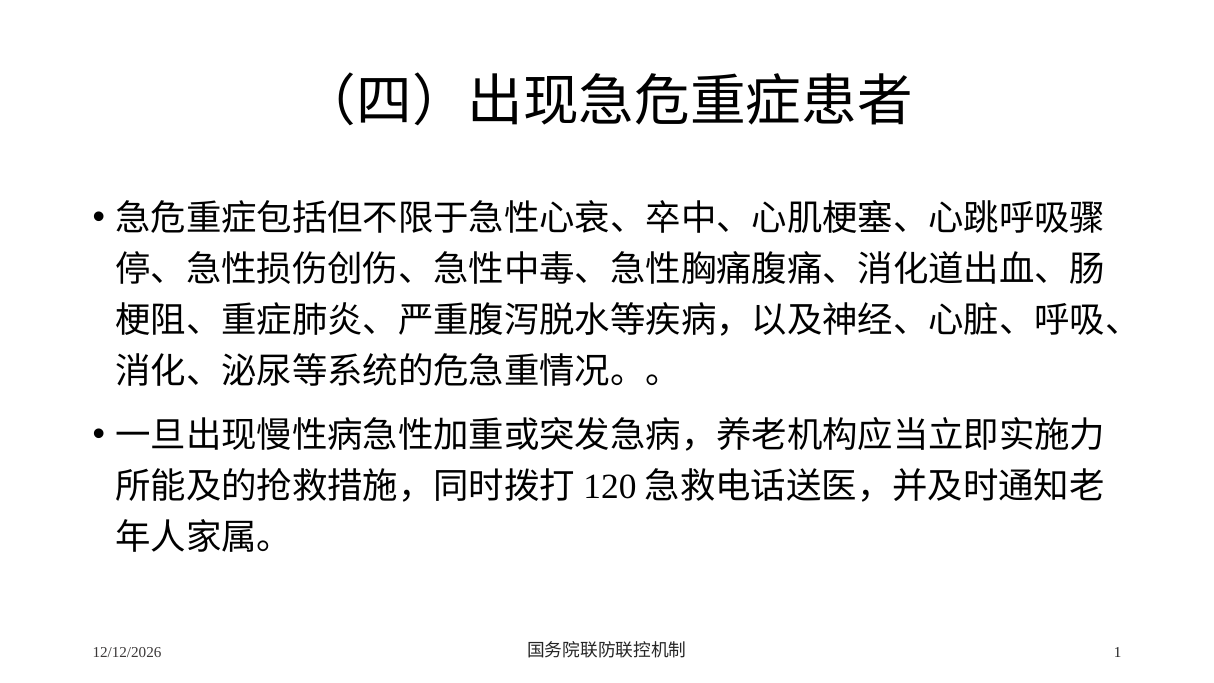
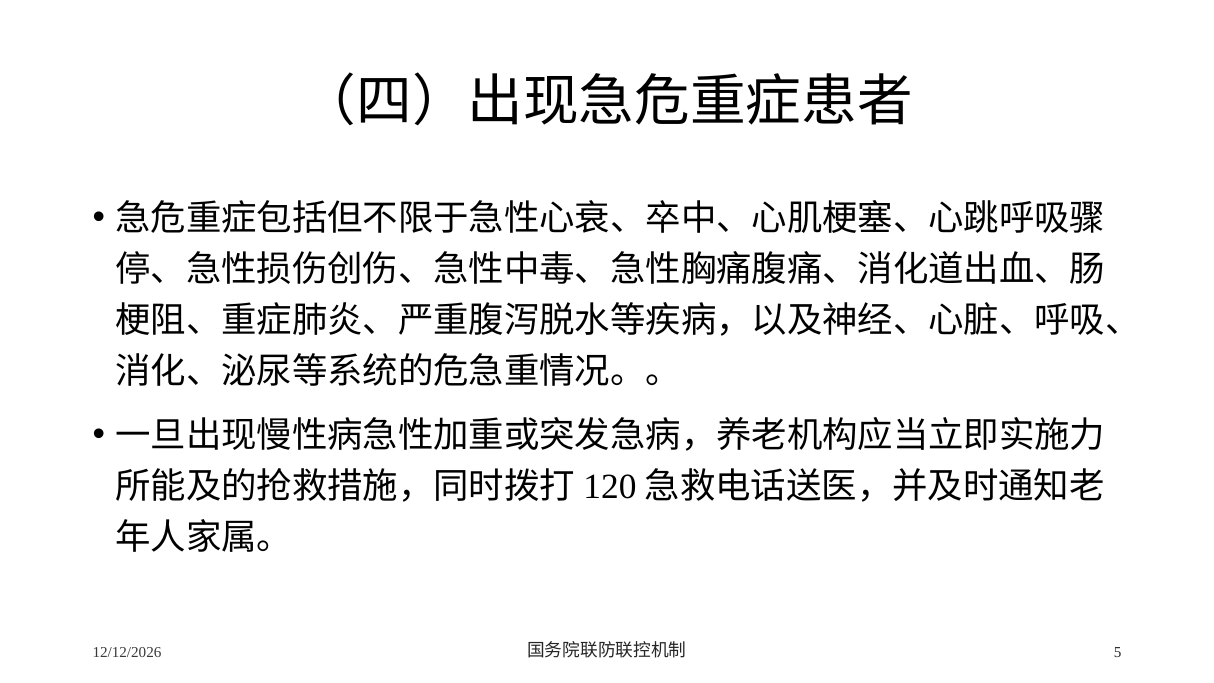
1: 1 -> 5
